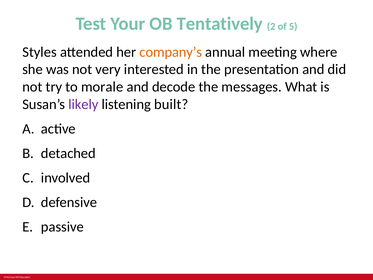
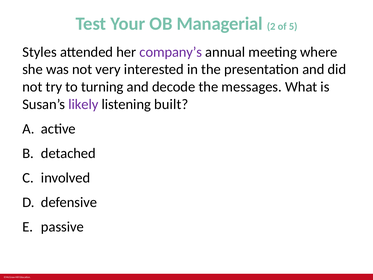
Tentatively: Tentatively -> Managerial
company’s colour: orange -> purple
morale: morale -> turning
